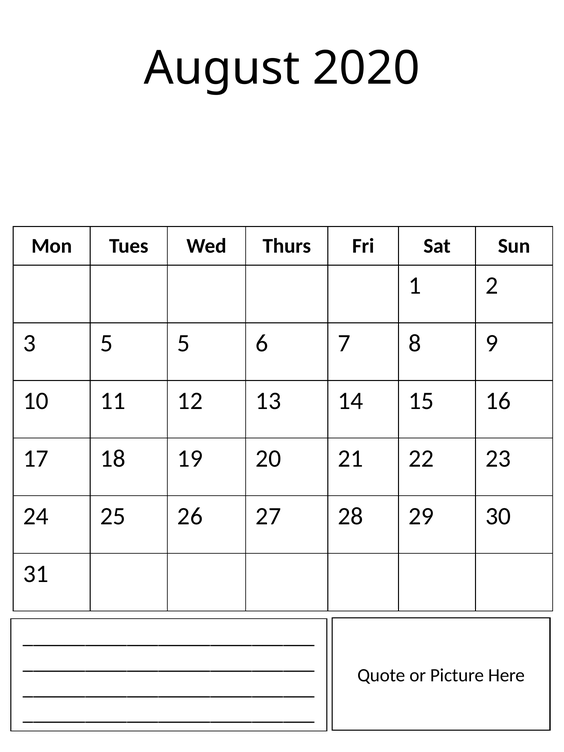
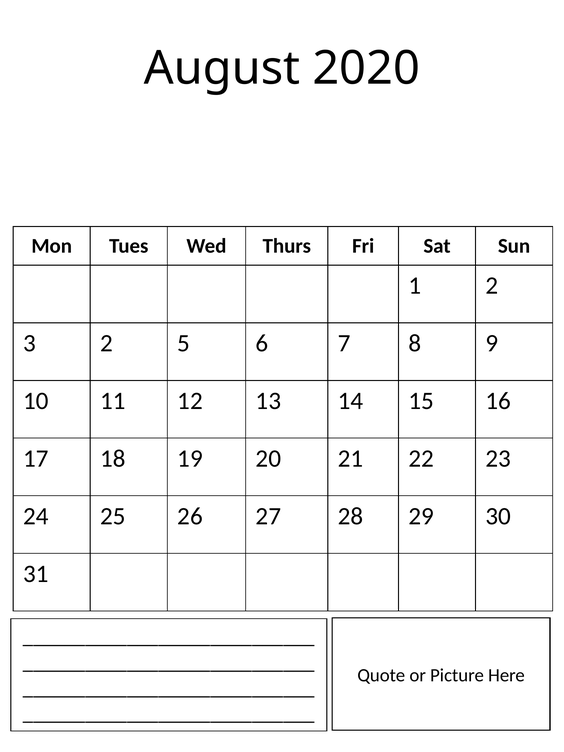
3 5: 5 -> 2
